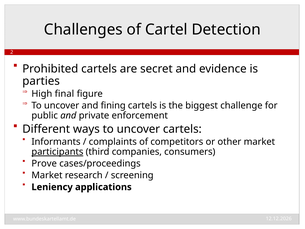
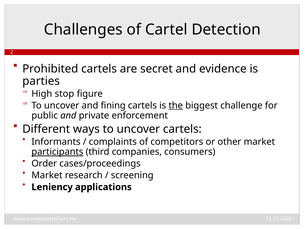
final: final -> stop
the underline: none -> present
Prove: Prove -> Order
